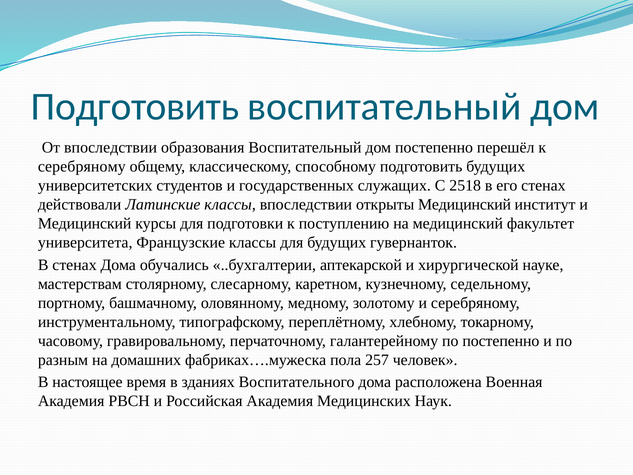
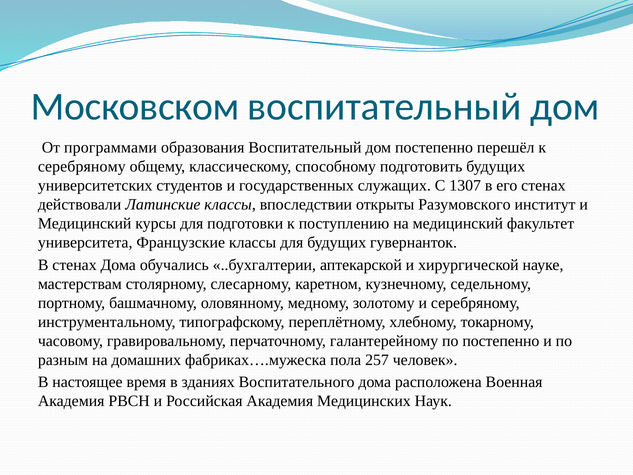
Подготовить at (135, 107): Подготовить -> Московском
От впоследствии: впоследствии -> программами
2518: 2518 -> 1307
открыты Медицинский: Медицинский -> Разумовского
